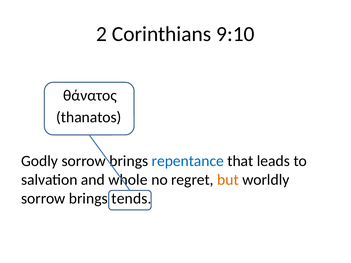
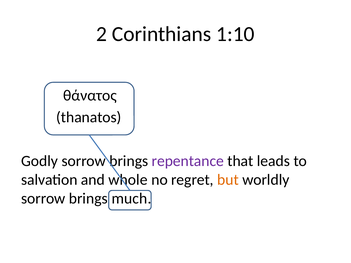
9:10: 9:10 -> 1:10
repentance colour: blue -> purple
tends: tends -> much
